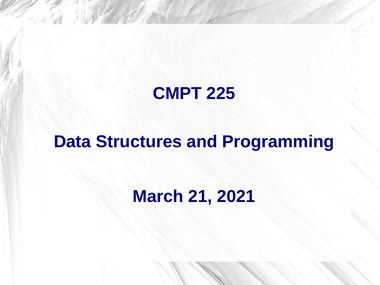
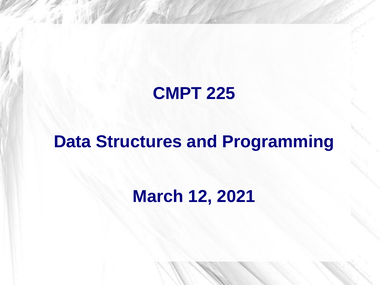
21: 21 -> 12
